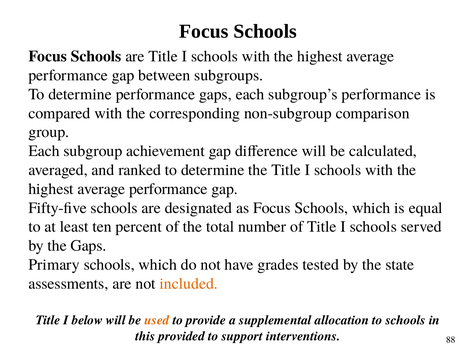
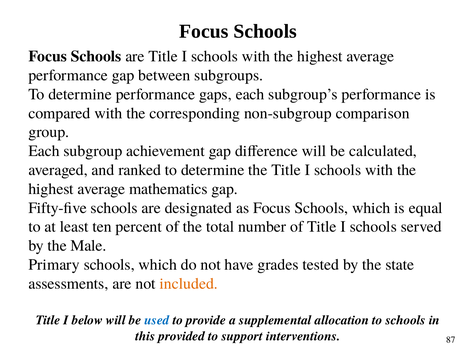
performance at (168, 189): performance -> mathematics
the Gaps: Gaps -> Male
used colour: orange -> blue
88: 88 -> 87
